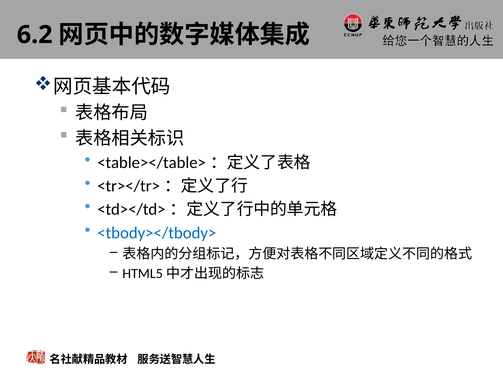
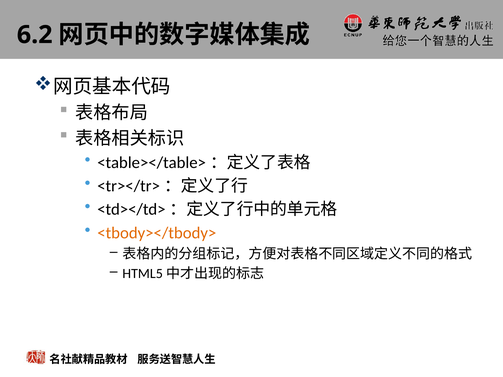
<tbody></tbody> colour: blue -> orange
